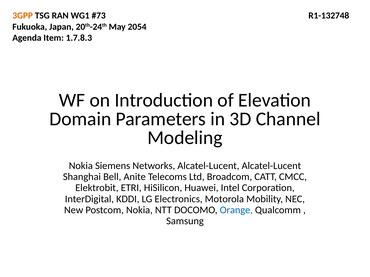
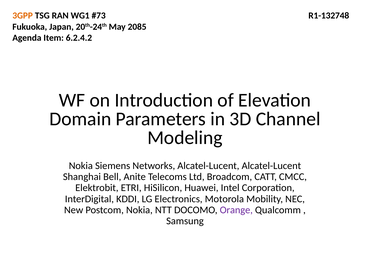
2054: 2054 -> 2085
1.7.8.3: 1.7.8.3 -> 6.2.4.2
Orange colour: blue -> purple
